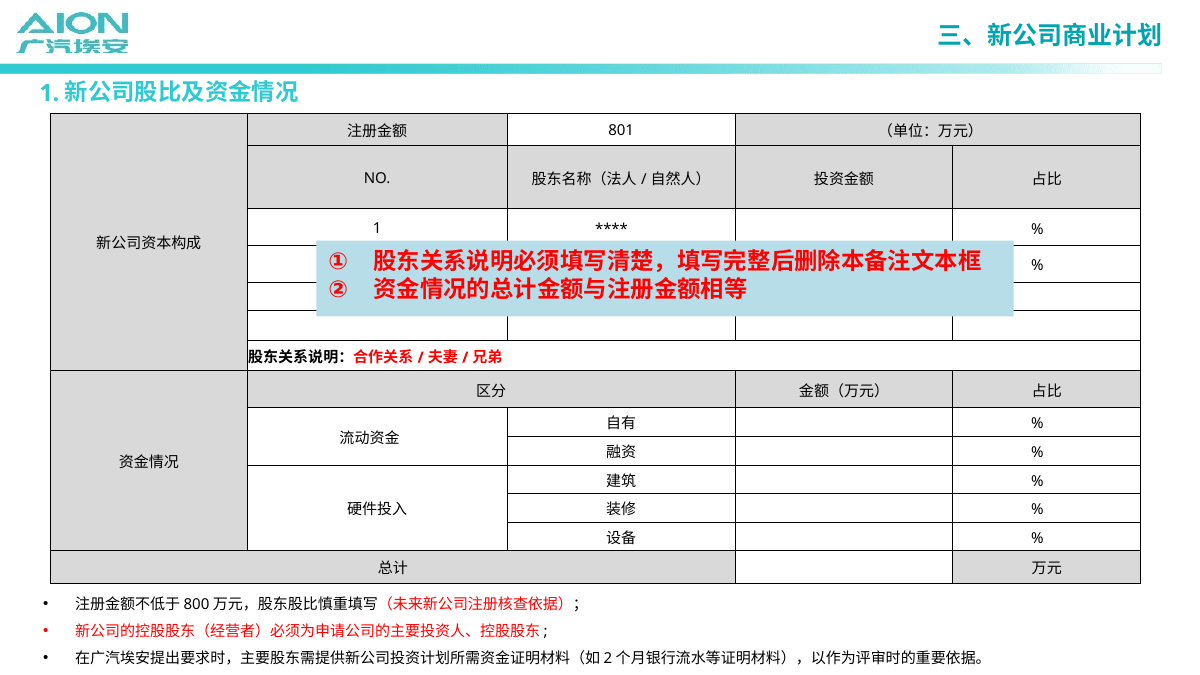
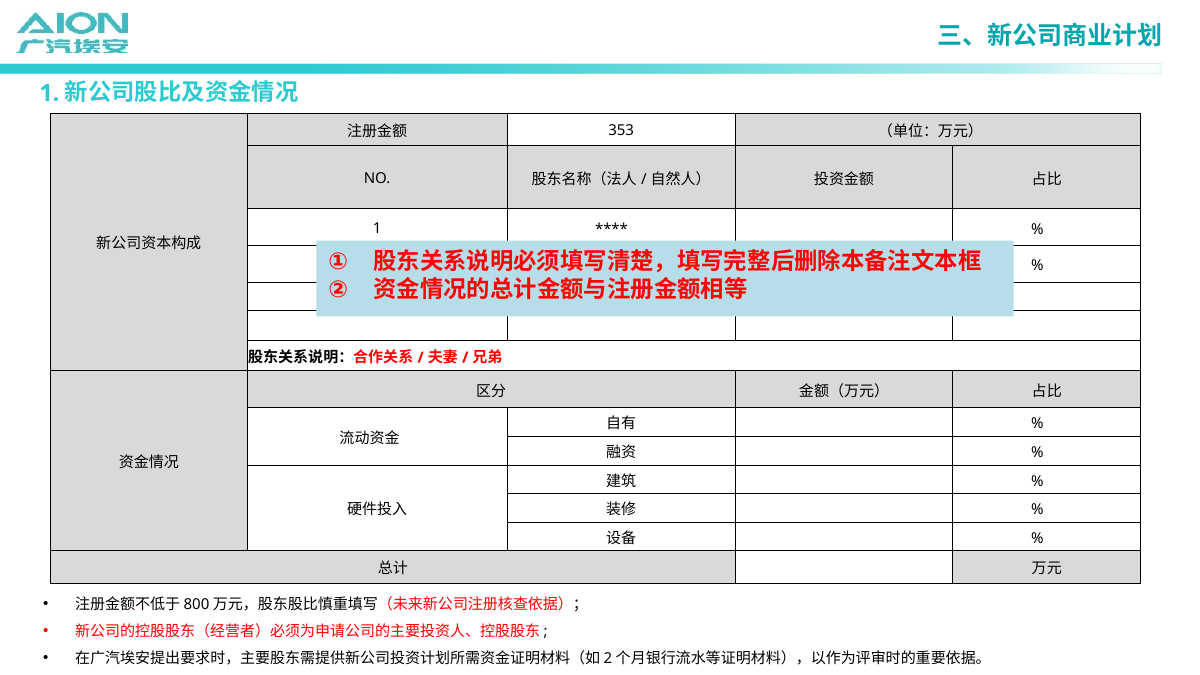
801: 801 -> 353
